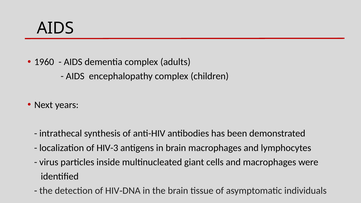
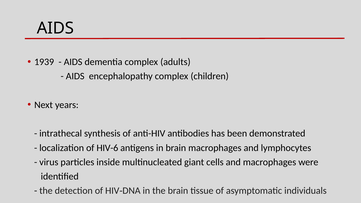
1960: 1960 -> 1939
HIV-3: HIV-3 -> HIV-6
